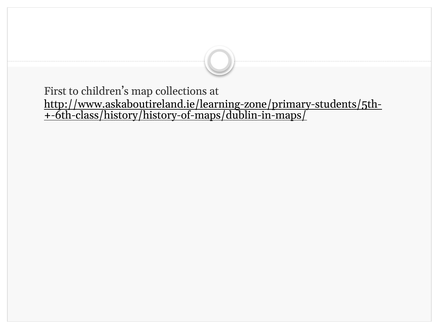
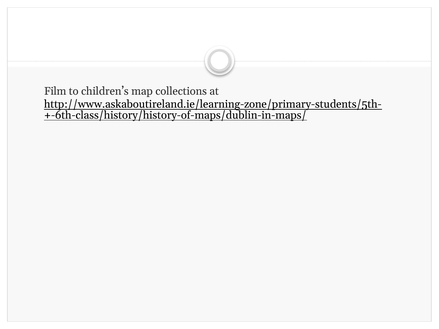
First: First -> Film
